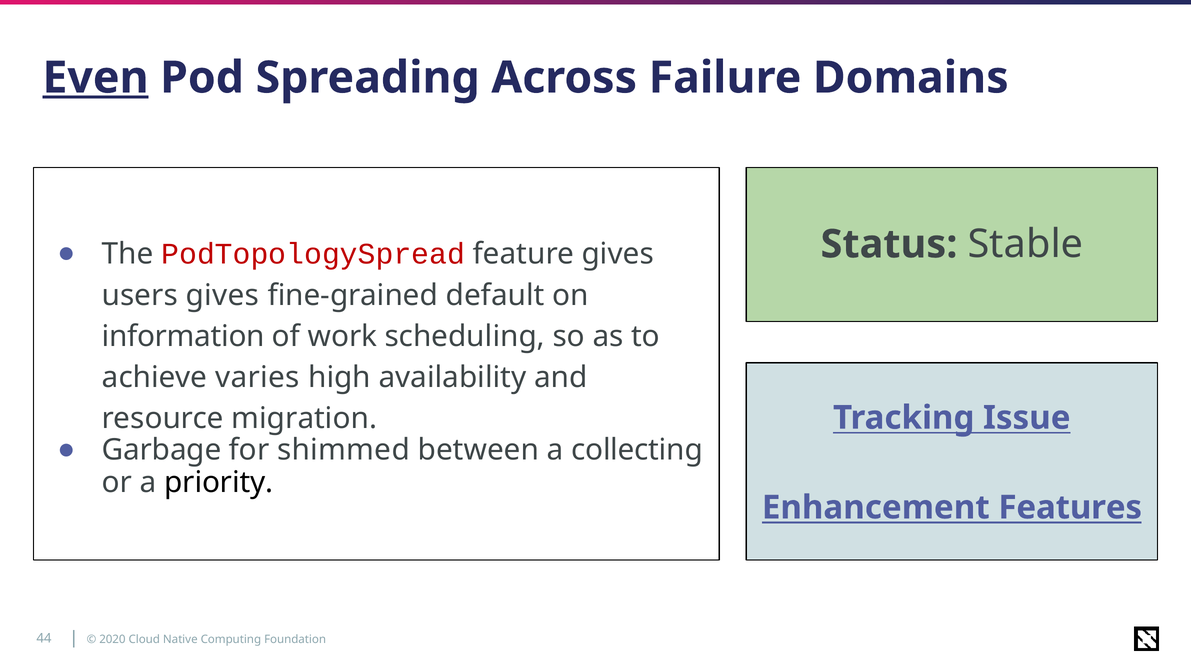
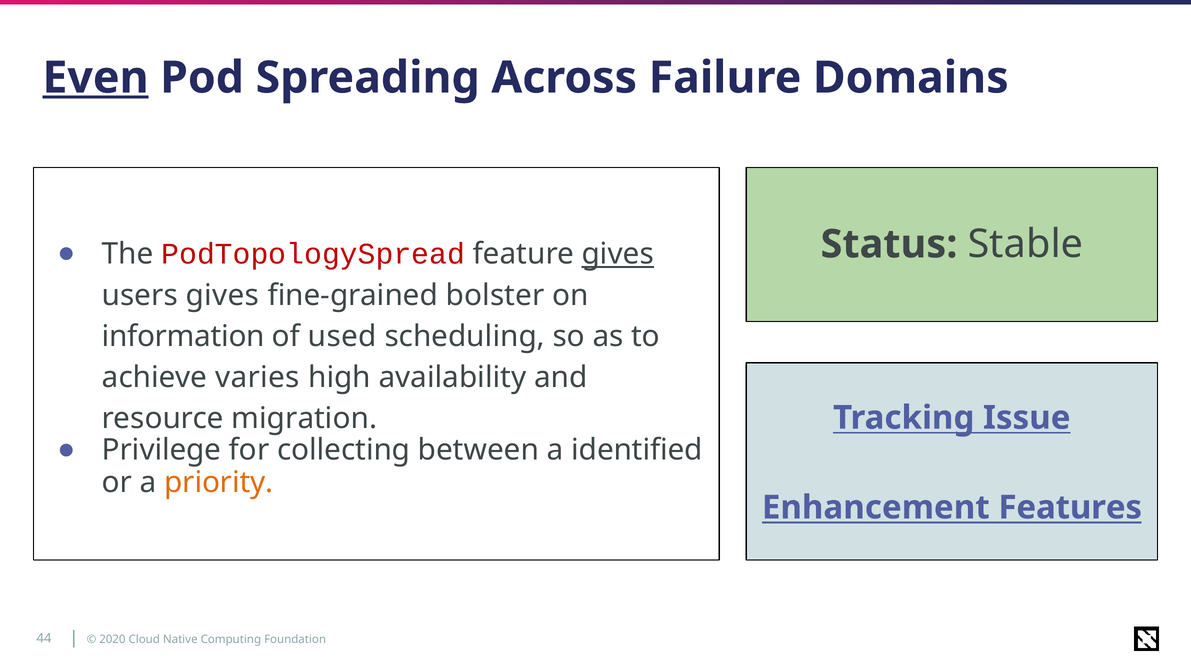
gives at (618, 254) underline: none -> present
default: default -> bolster
work: work -> used
Garbage: Garbage -> Privilege
shimmed: shimmed -> collecting
collecting: collecting -> identified
priority colour: black -> orange
